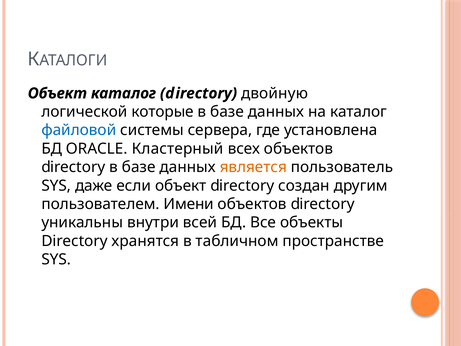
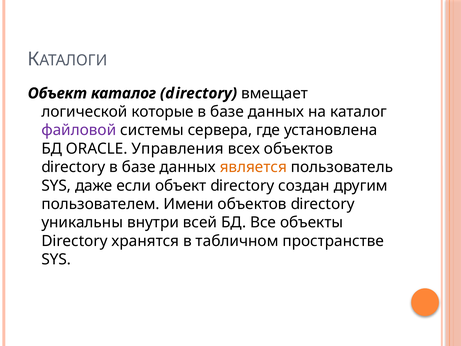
двойную: двойную -> вмещает
файловой colour: blue -> purple
Кластерный: Кластерный -> Управления
